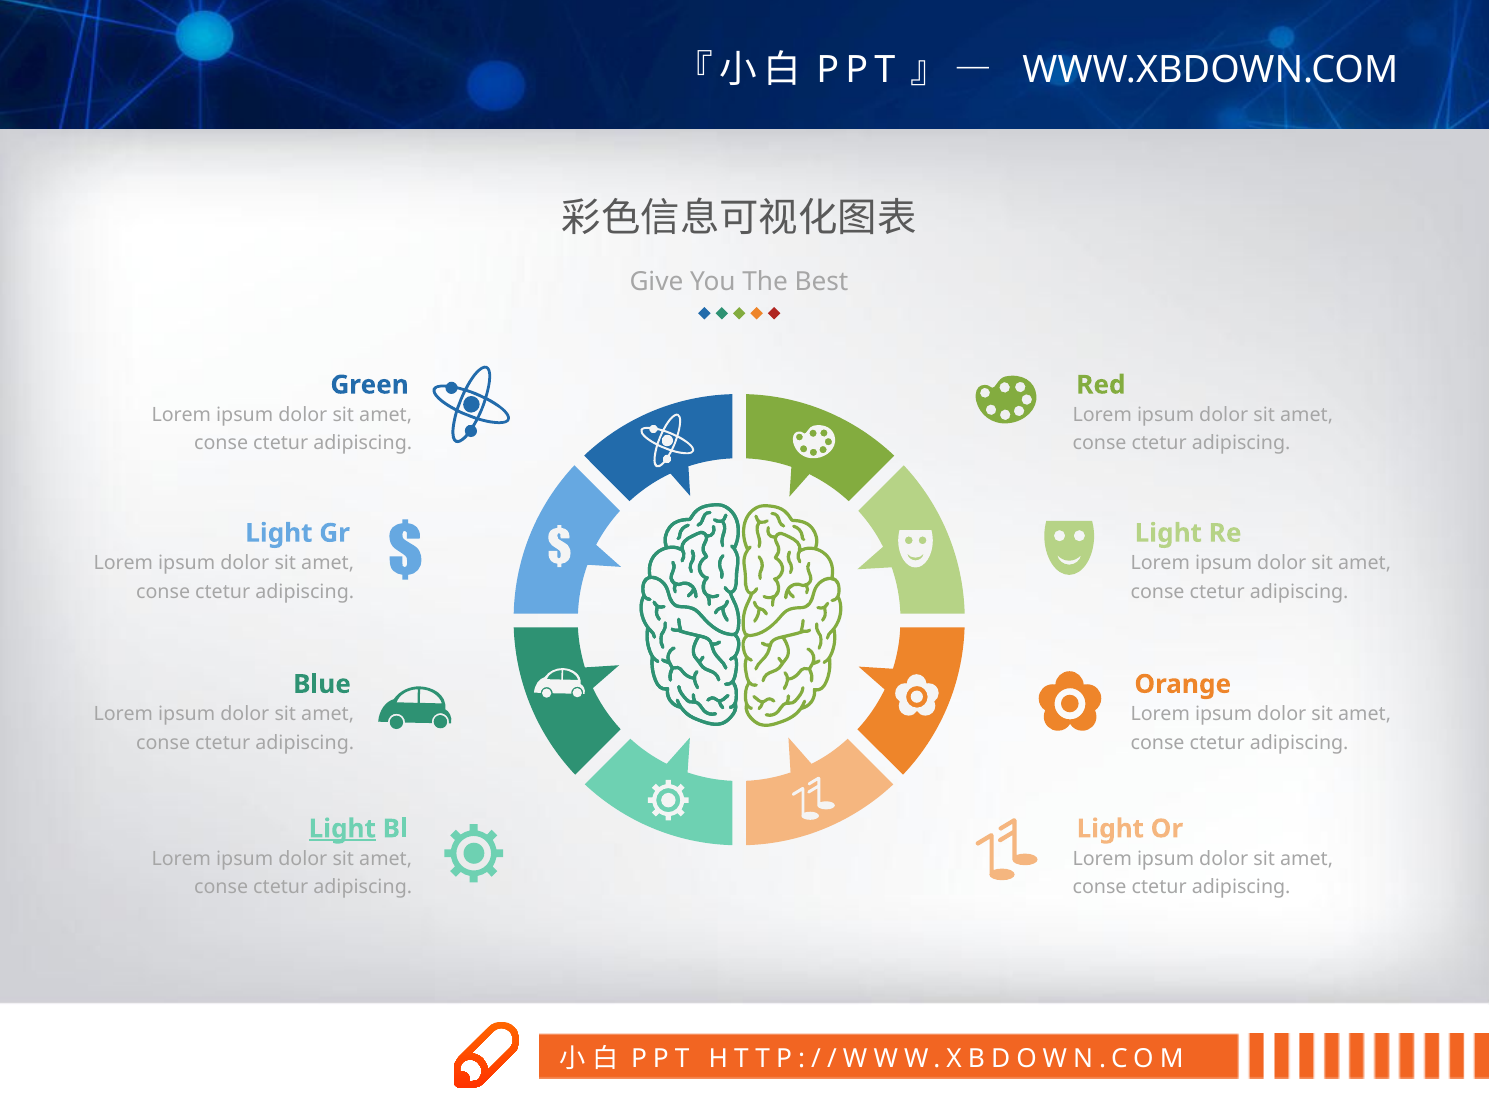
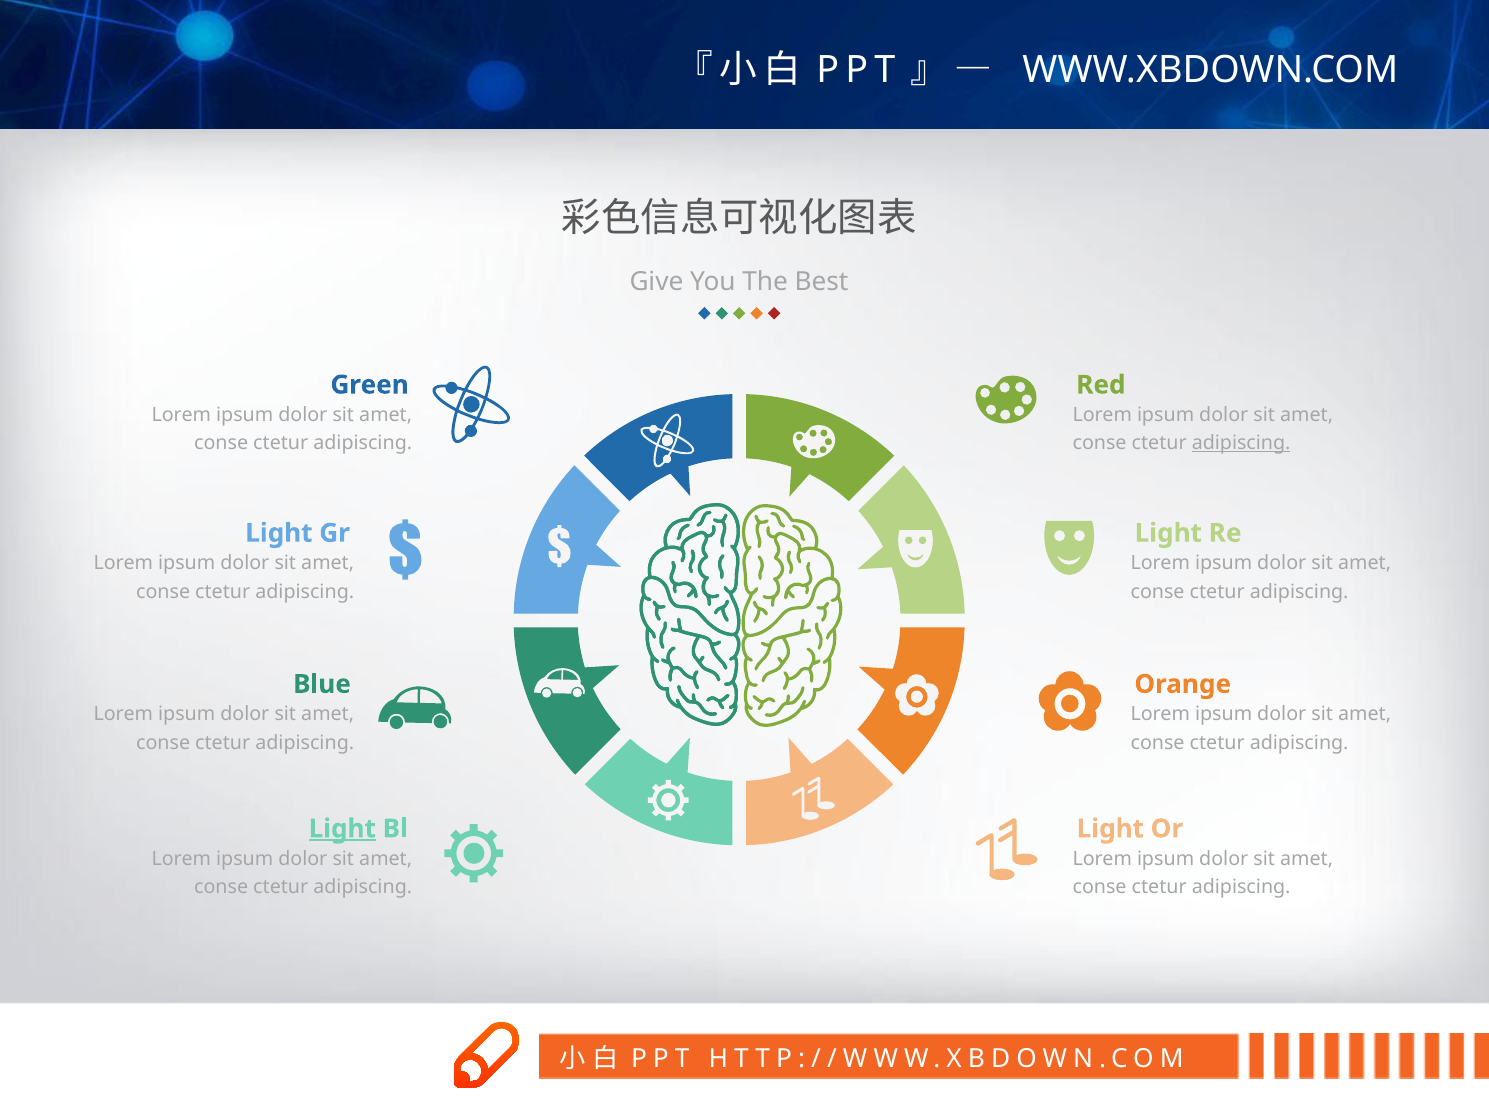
adipiscing at (1241, 443) underline: none -> present
